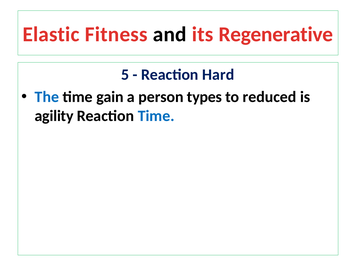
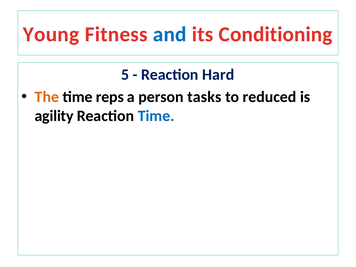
Elastic: Elastic -> Young
and colour: black -> blue
Regenerative: Regenerative -> Conditioning
The colour: blue -> orange
gain: gain -> reps
types: types -> tasks
